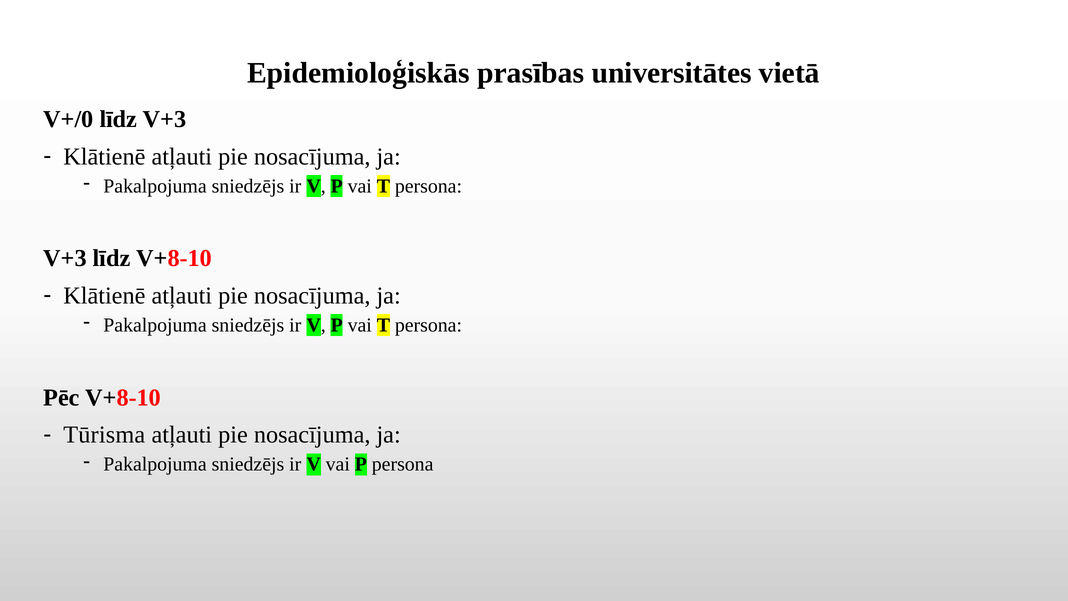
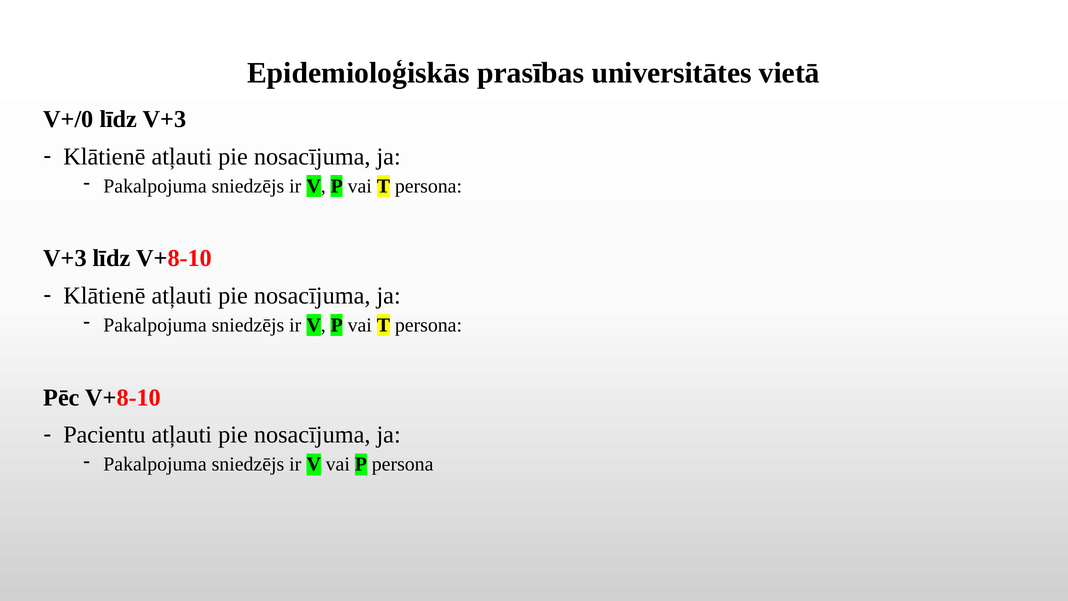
Tūrisma: Tūrisma -> Pacientu
